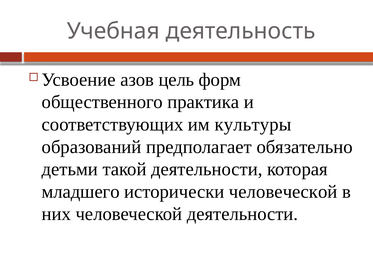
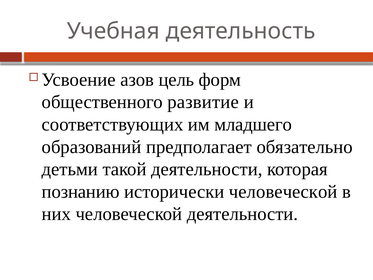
практика: практика -> развитие
культуры: культуры -> младшего
младшего: младшего -> познанию
